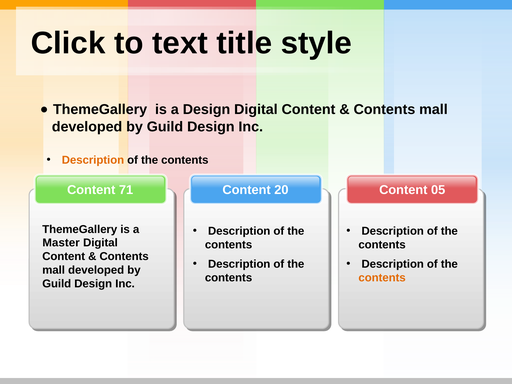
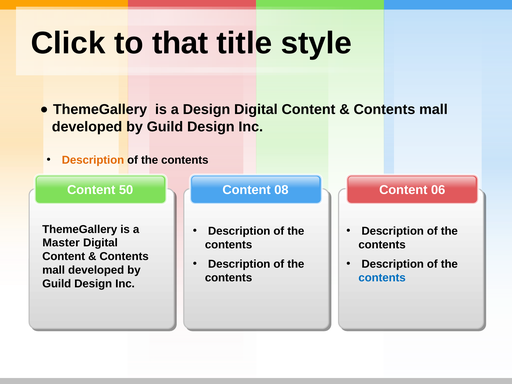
text: text -> that
71: 71 -> 50
20: 20 -> 08
05: 05 -> 06
contents at (382, 278) colour: orange -> blue
